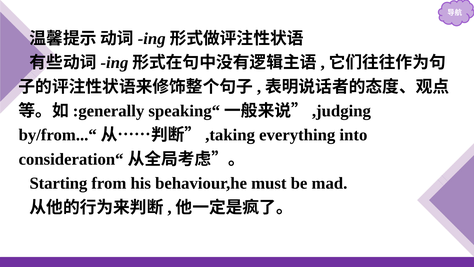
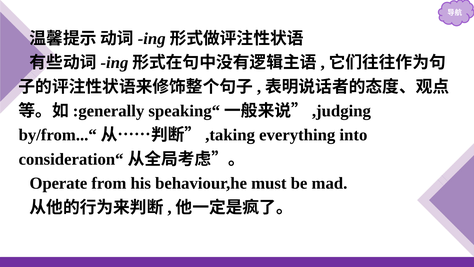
Starting: Starting -> Operate
